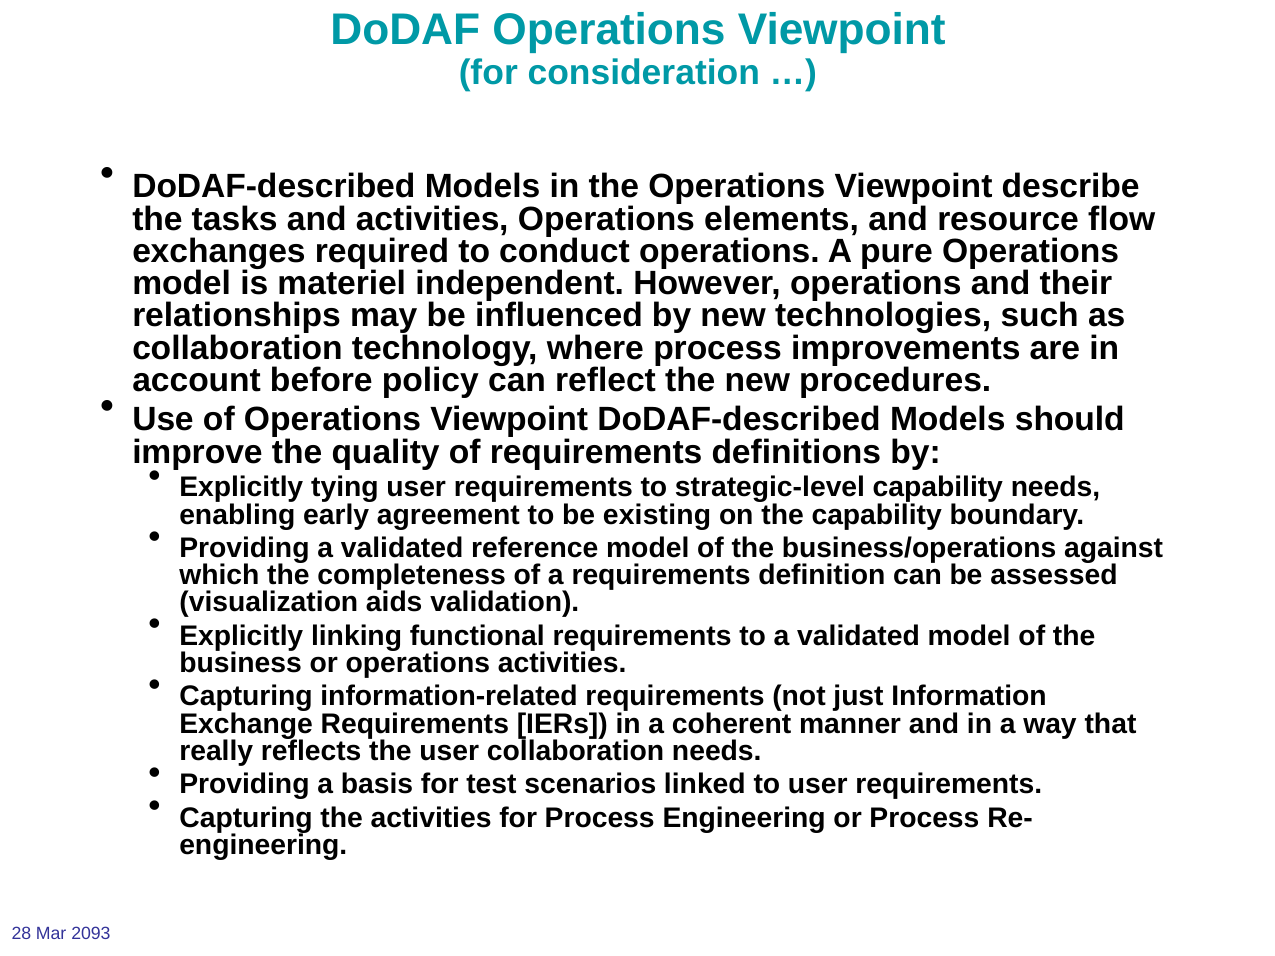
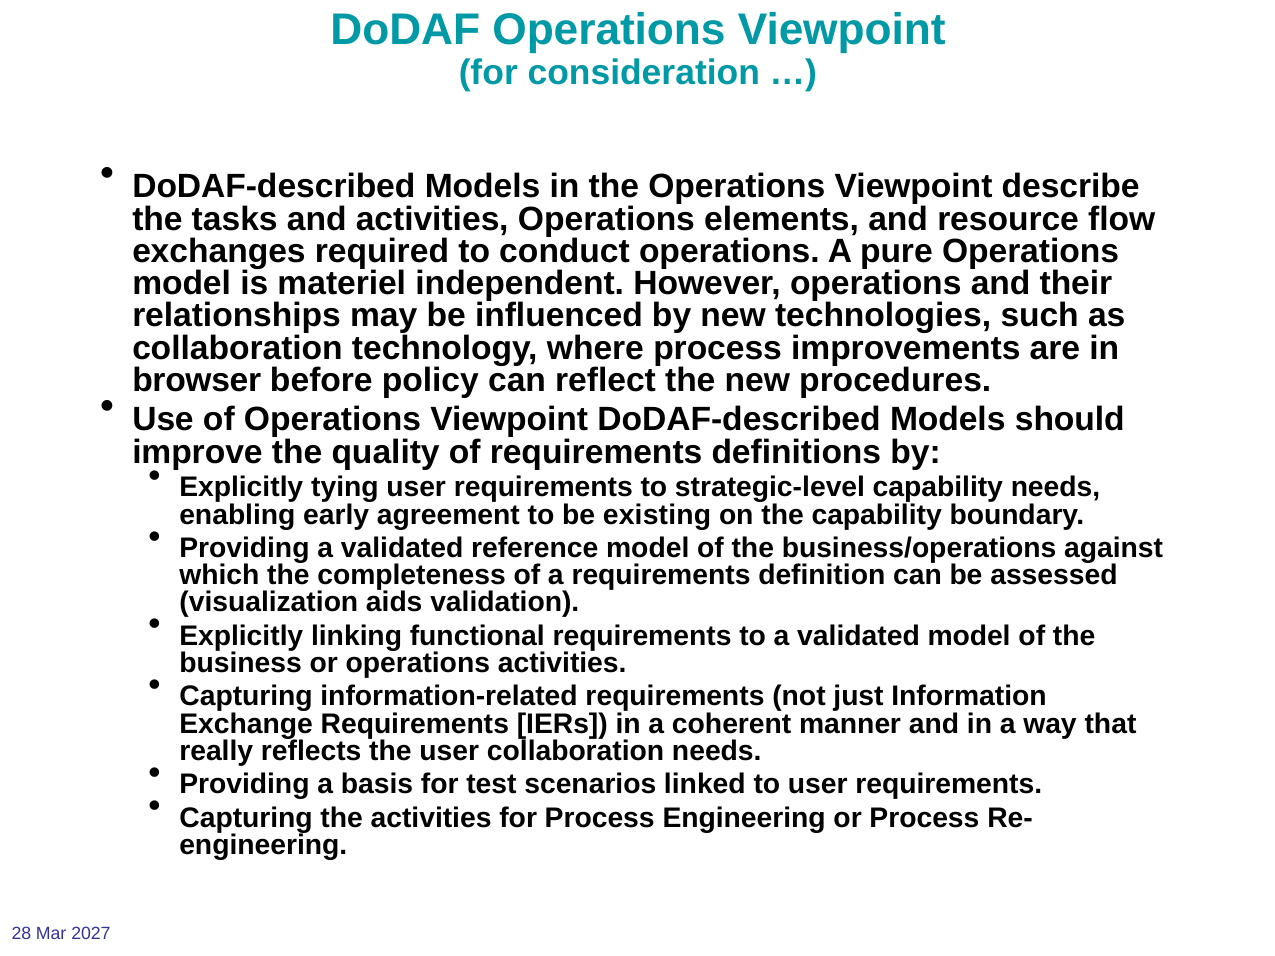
account: account -> browser
2093: 2093 -> 2027
